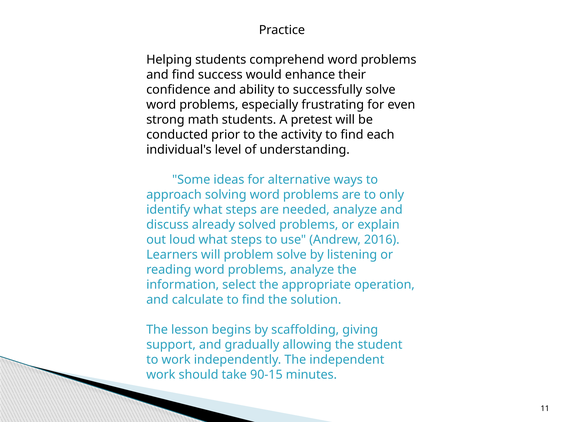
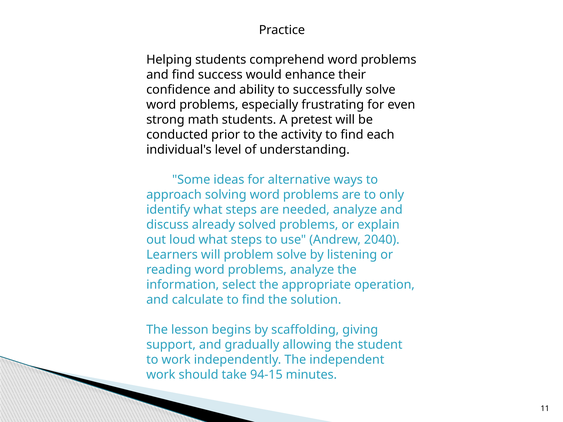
2016: 2016 -> 2040
90-15: 90-15 -> 94-15
